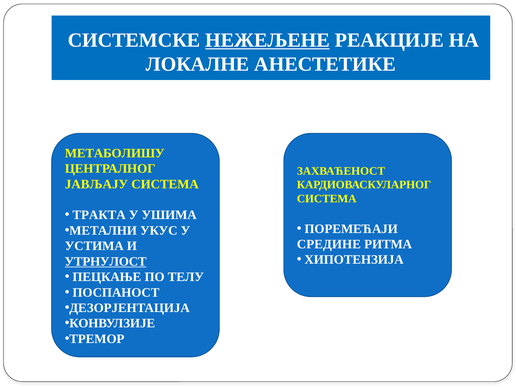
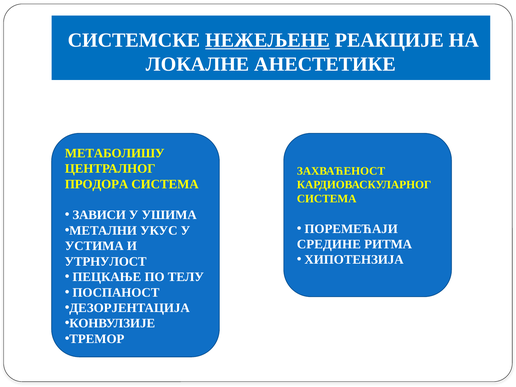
ЈАВЉАЈУ: ЈАВЉАЈУ -> ПРОДОРА
ТРАКТА: ТРАКТА -> ЗАВИСИ
УТРНУЛОСТ underline: present -> none
